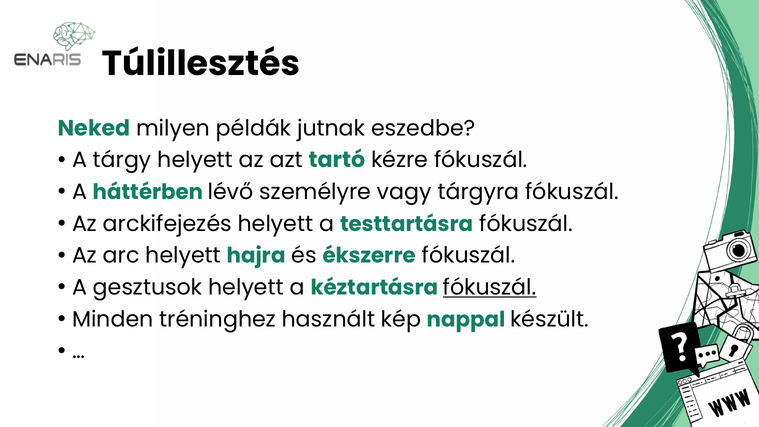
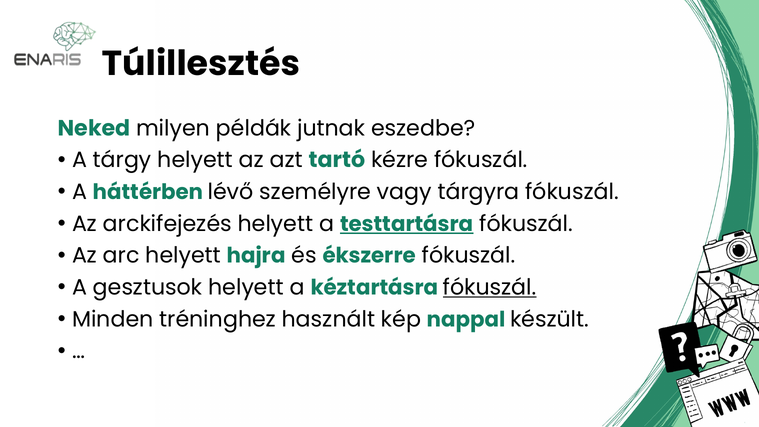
testtartásra underline: none -> present
